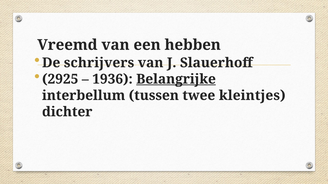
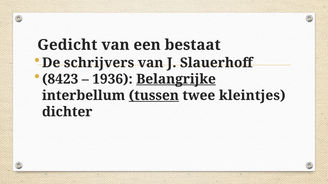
Vreemd: Vreemd -> Gedicht
hebben: hebben -> bestaat
2925: 2925 -> 8423
tussen underline: none -> present
